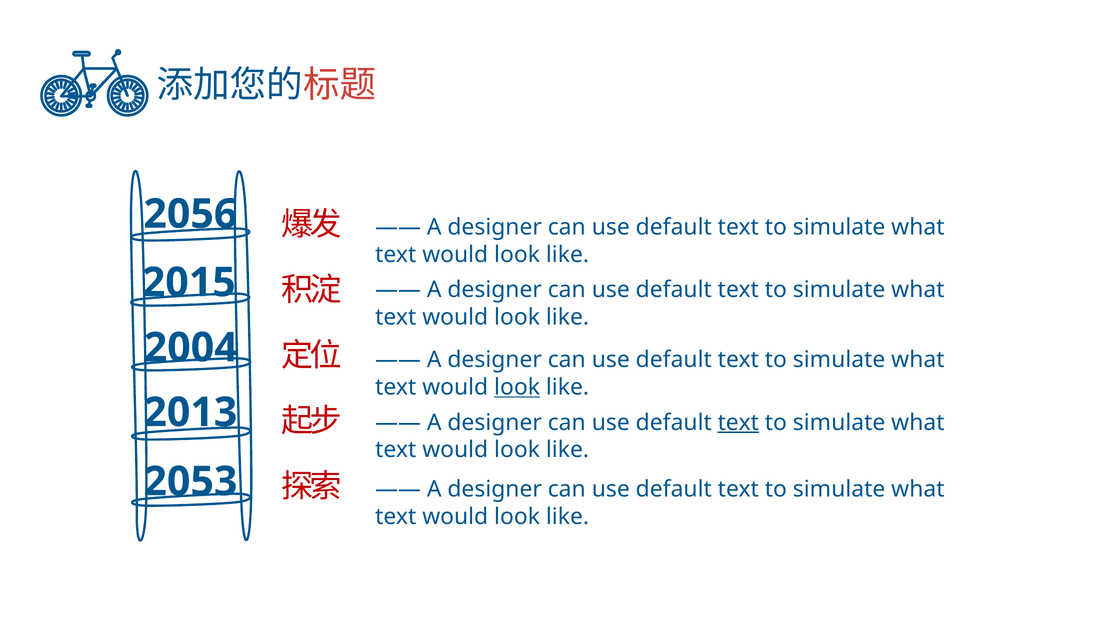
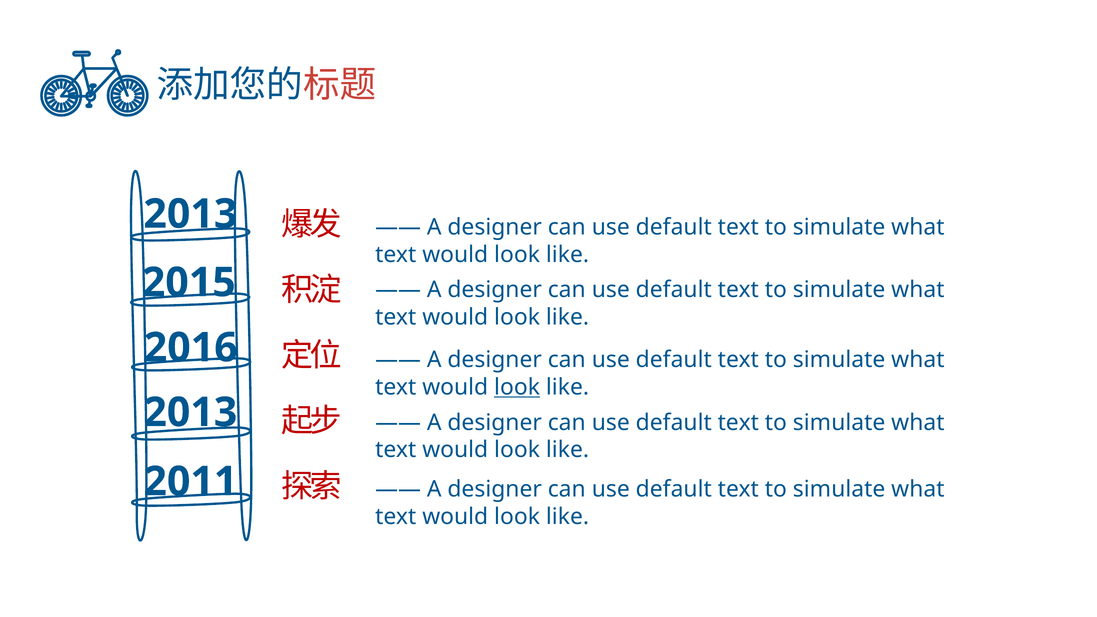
2056 at (190, 214): 2056 -> 2013
2004: 2004 -> 2016
text at (738, 423) underline: present -> none
2053: 2053 -> 2011
